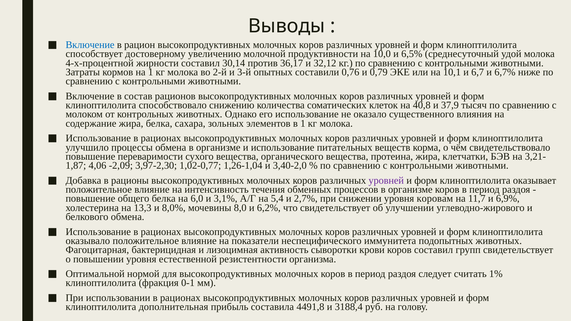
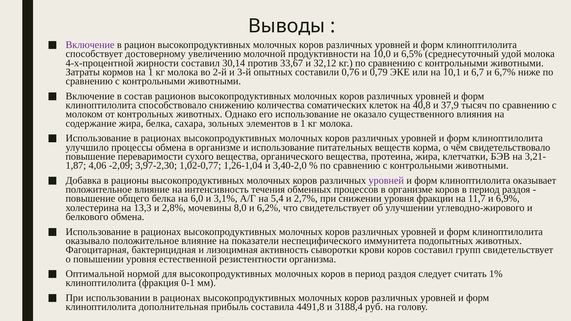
Включение at (90, 45) colour: blue -> purple
36,17: 36,17 -> 33,67
коровам: коровам -> фракции
8,0%: 8,0% -> 2,8%
